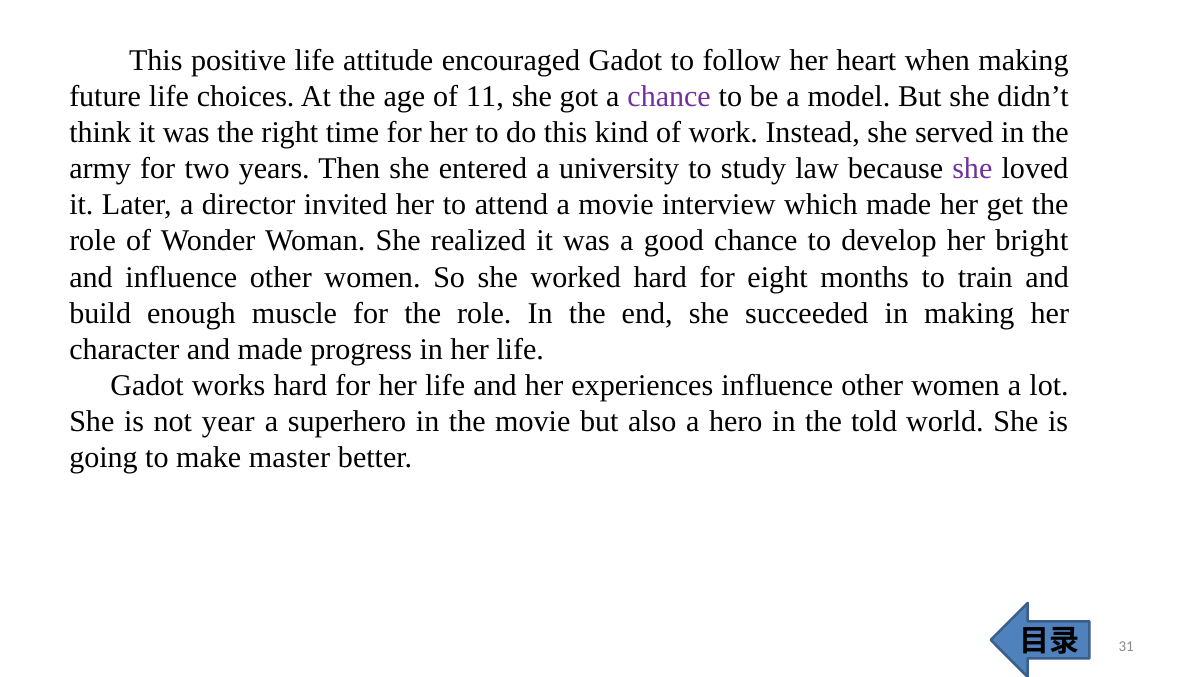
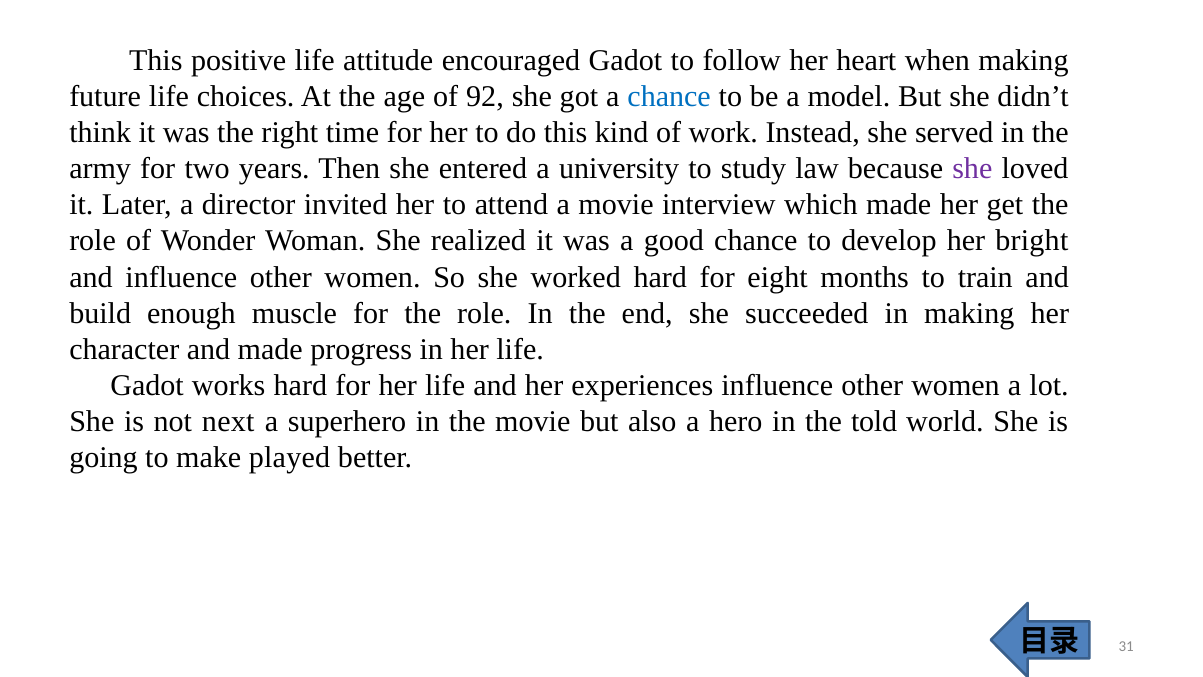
11: 11 -> 92
chance at (669, 97) colour: purple -> blue
year: year -> next
master: master -> played
